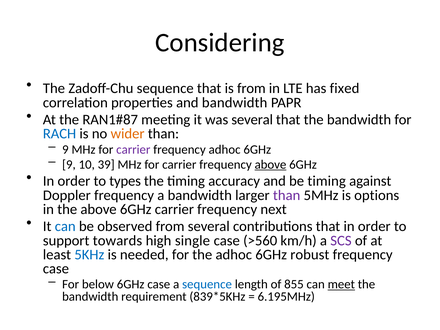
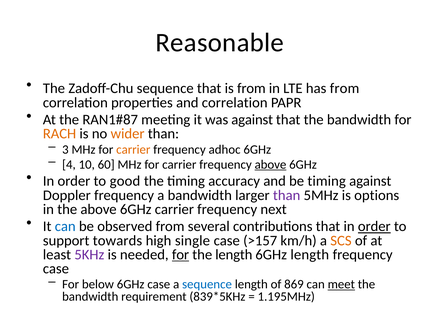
Considering: Considering -> Reasonable
has fixed: fixed -> from
and bandwidth: bandwidth -> correlation
was several: several -> against
RACH colour: blue -> orange
9 at (65, 149): 9 -> 3
carrier at (133, 149) colour: purple -> orange
9 at (69, 165): 9 -> 4
39: 39 -> 60
types: types -> good
order at (374, 226) underline: none -> present
>560: >560 -> >157
SCS colour: purple -> orange
5KHz colour: blue -> purple
for at (181, 255) underline: none -> present
the adhoc: adhoc -> length
6GHz robust: robust -> length
855: 855 -> 869
6.195MHz: 6.195MHz -> 1.195MHz
